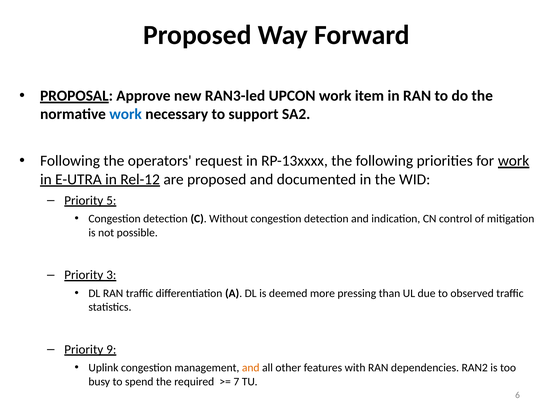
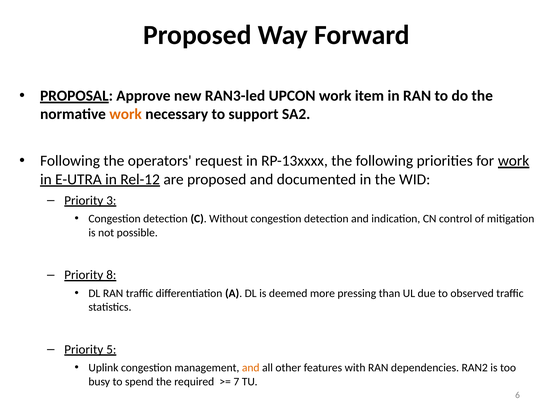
work at (126, 114) colour: blue -> orange
5: 5 -> 3
3: 3 -> 8
9: 9 -> 5
